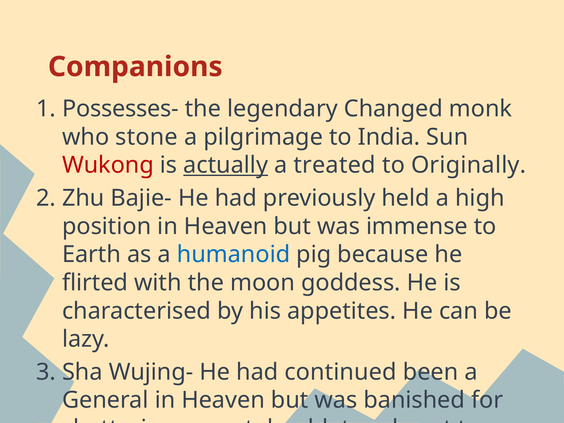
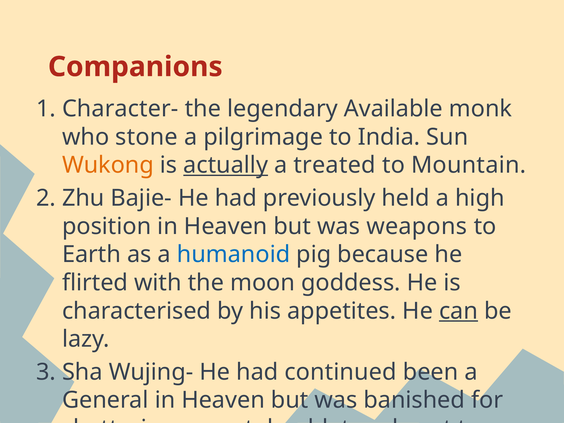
Possesses-: Possesses- -> Character-
Changed: Changed -> Available
Wukong colour: red -> orange
Originally: Originally -> Mountain
immense: immense -> weapons
can underline: none -> present
